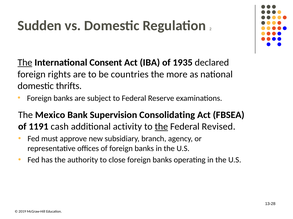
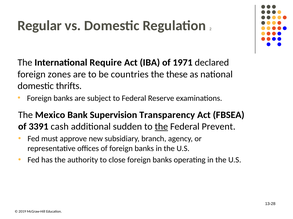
Sudden: Sudden -> Regular
The at (25, 63) underline: present -> none
Consent: Consent -> Require
35: 35 -> 71
rights: rights -> zones
more: more -> these
Consolidating: Consolidating -> Transparency
11: 11 -> 33
activity: activity -> sudden
Revised: Revised -> Prevent
